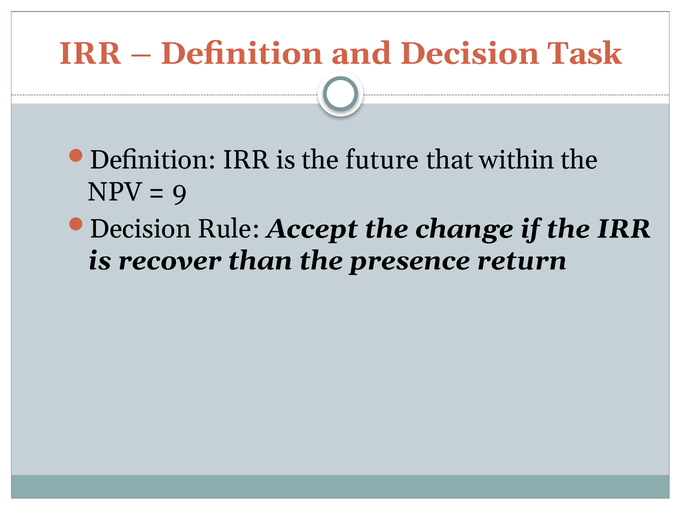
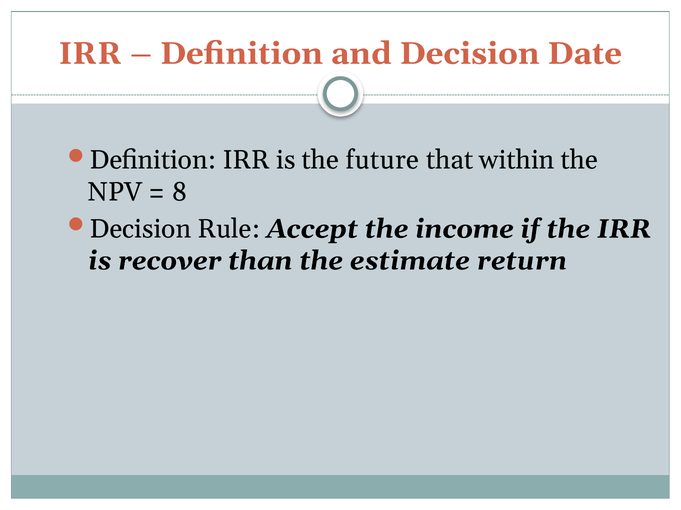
Task: Task -> Date
9: 9 -> 8
change: change -> income
presence: presence -> estimate
